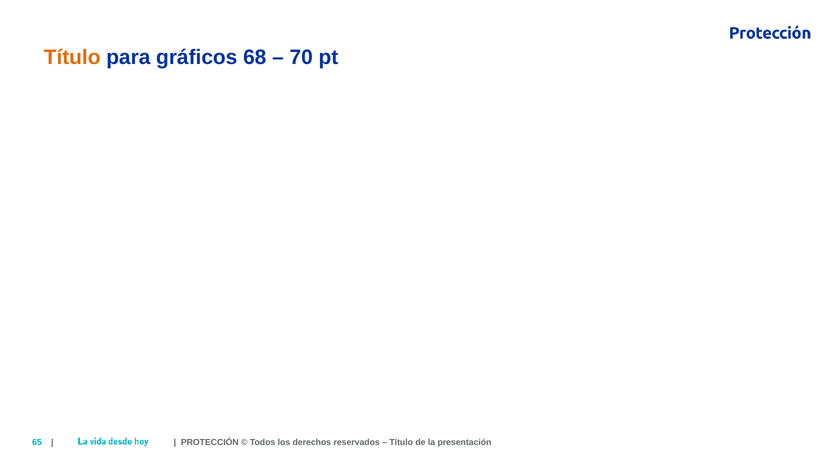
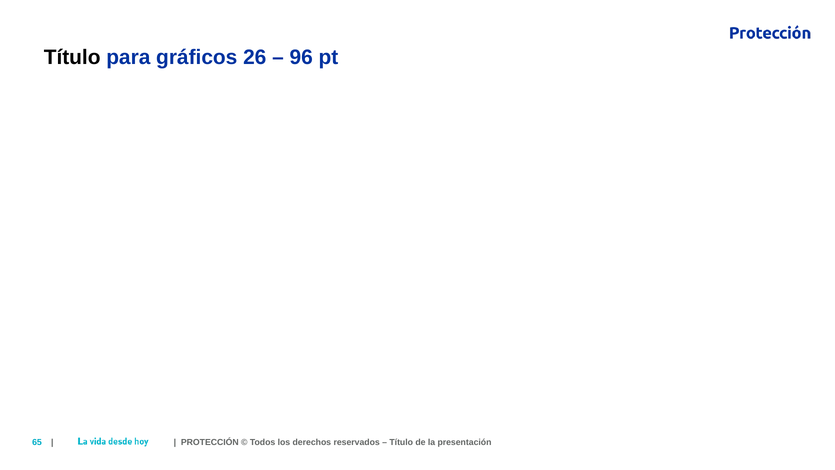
Título at (72, 57) colour: orange -> black
68: 68 -> 26
70: 70 -> 96
